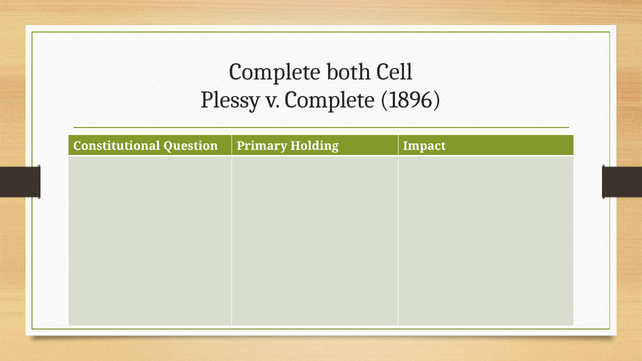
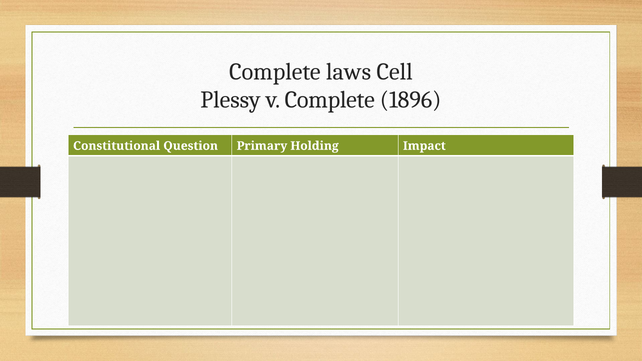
both: both -> laws
